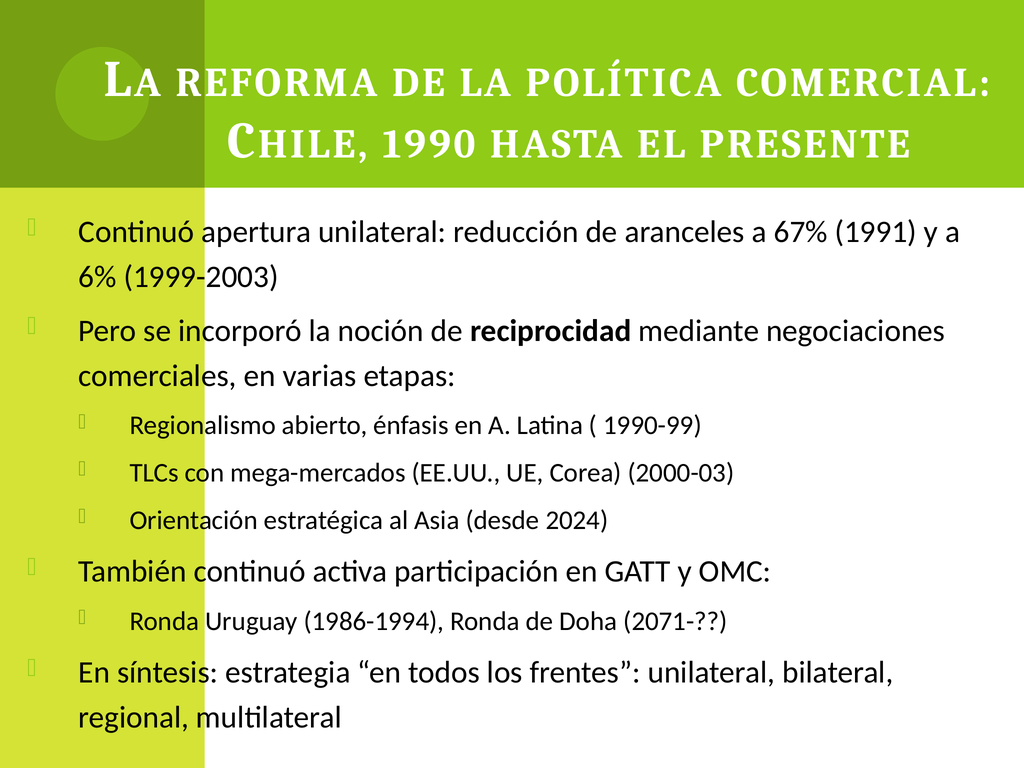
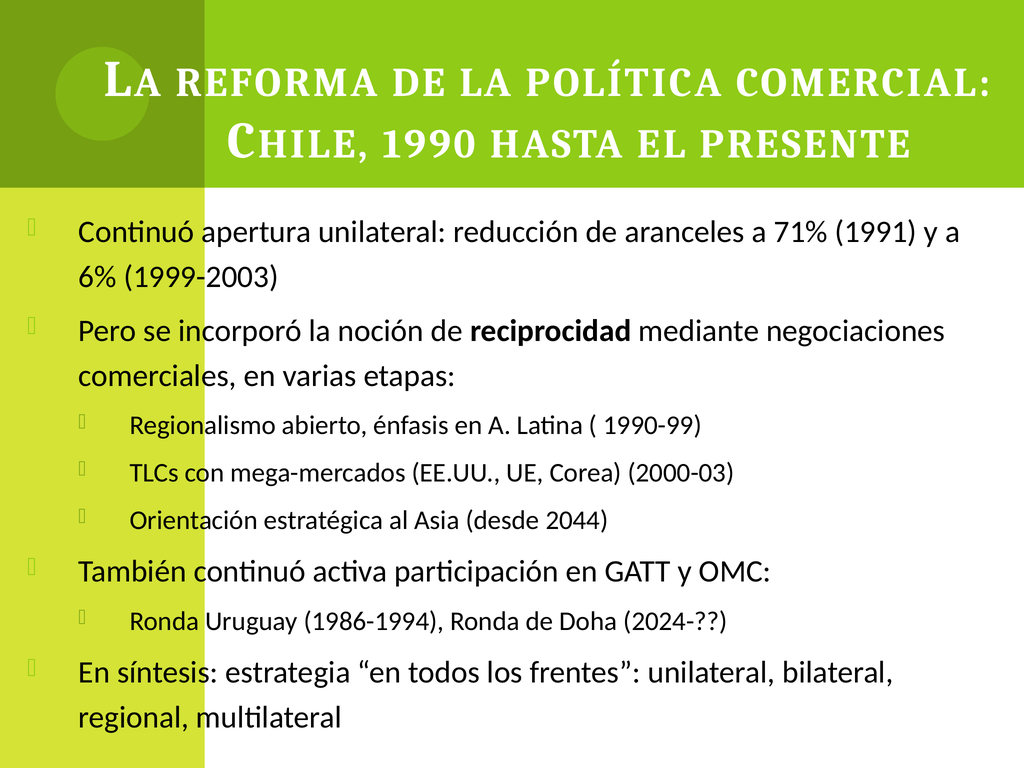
67%: 67% -> 71%
2024: 2024 -> 2044
2071-: 2071- -> 2024-
